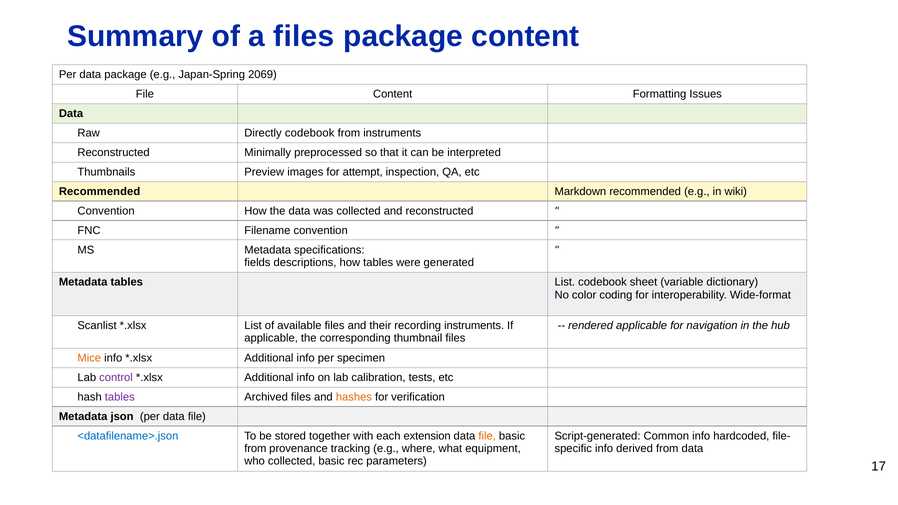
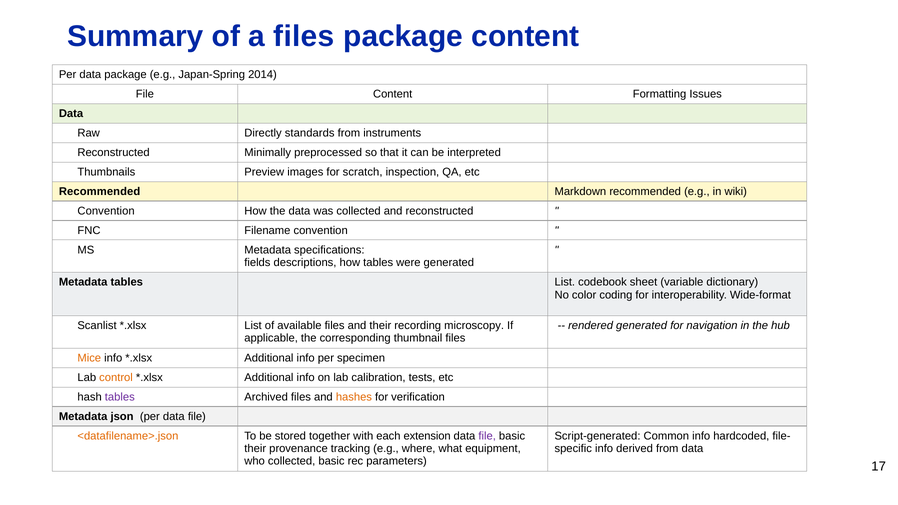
2069: 2069 -> 2014
Directly codebook: codebook -> standards
attempt: attempt -> scratch
recording instruments: instruments -> microscopy
rendered applicable: applicable -> generated
control colour: purple -> orange
<datafilename>.json colour: blue -> orange
file at (487, 436) colour: orange -> purple
from at (255, 449): from -> their
